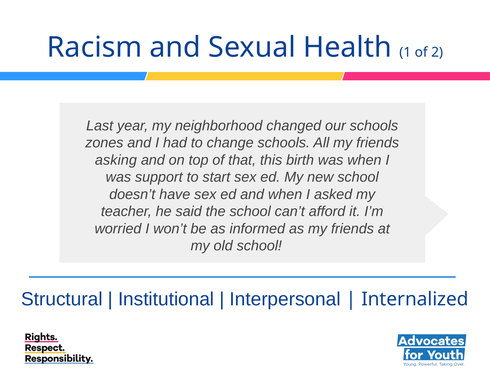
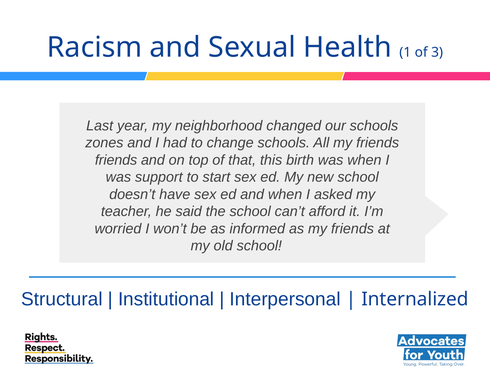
2: 2 -> 3
asking at (116, 160): asking -> friends
